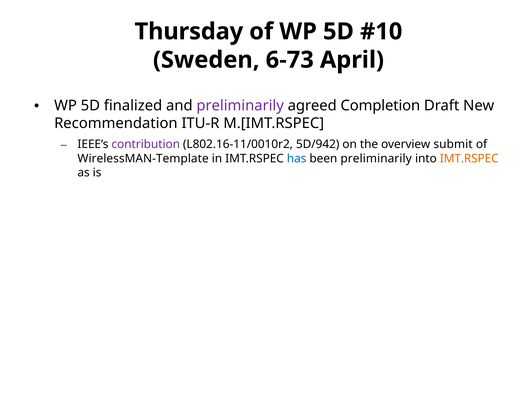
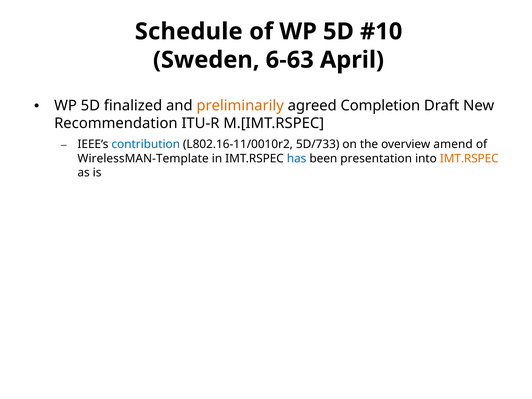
Thursday: Thursday -> Schedule
6-73: 6-73 -> 6-63
preliminarily at (240, 106) colour: purple -> orange
contribution colour: purple -> blue
5D/942: 5D/942 -> 5D/733
submit: submit -> amend
been preliminarily: preliminarily -> presentation
